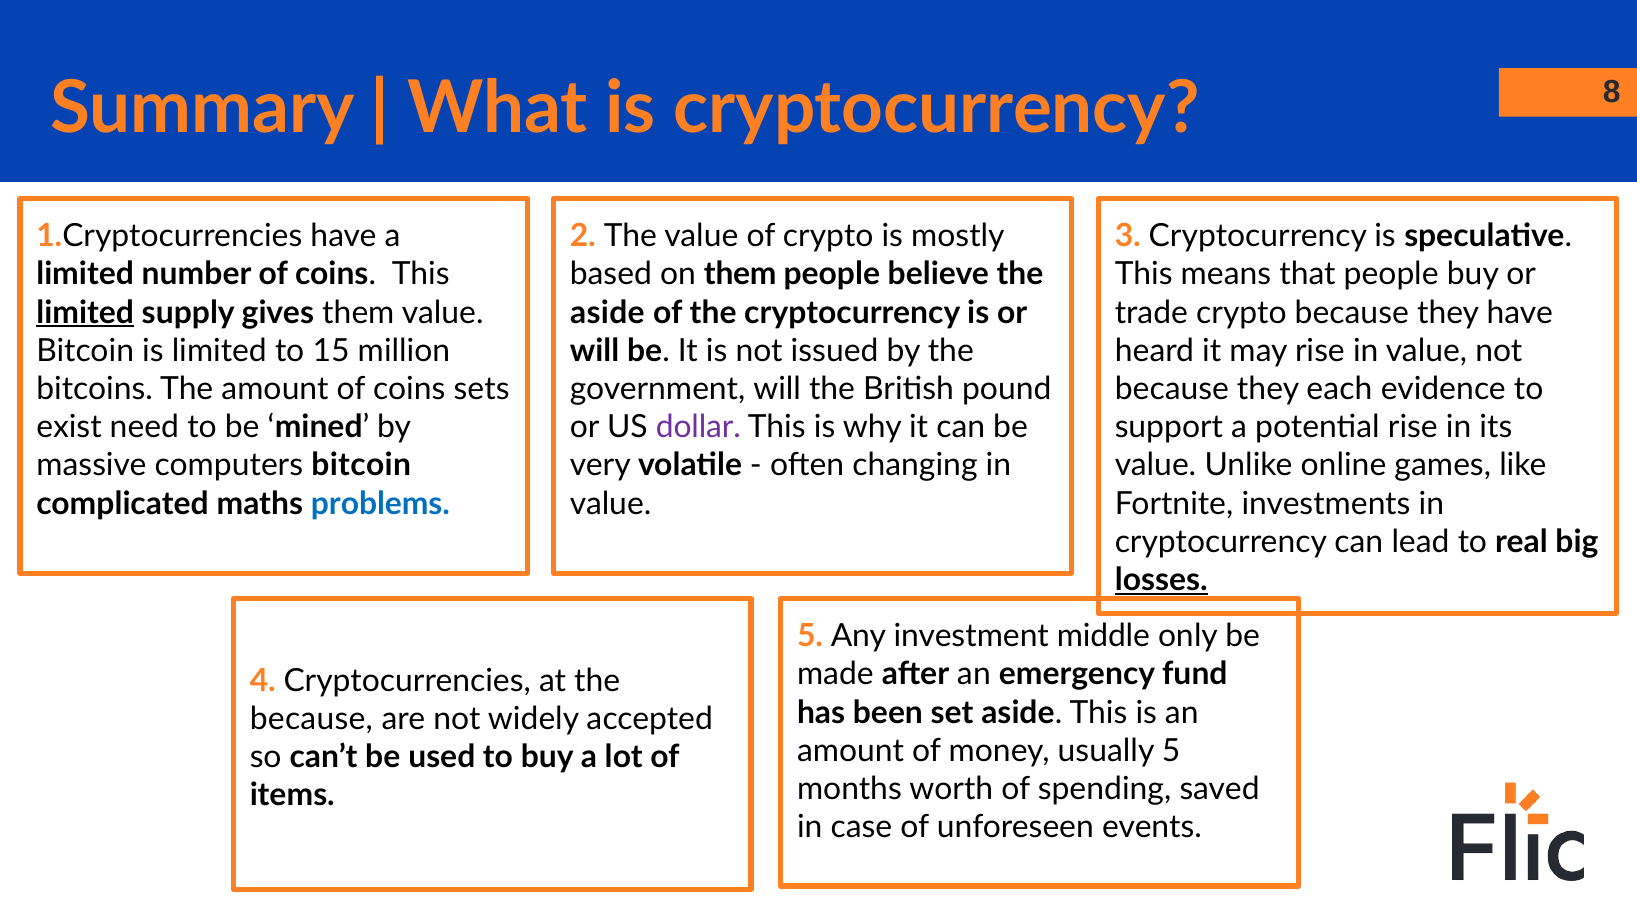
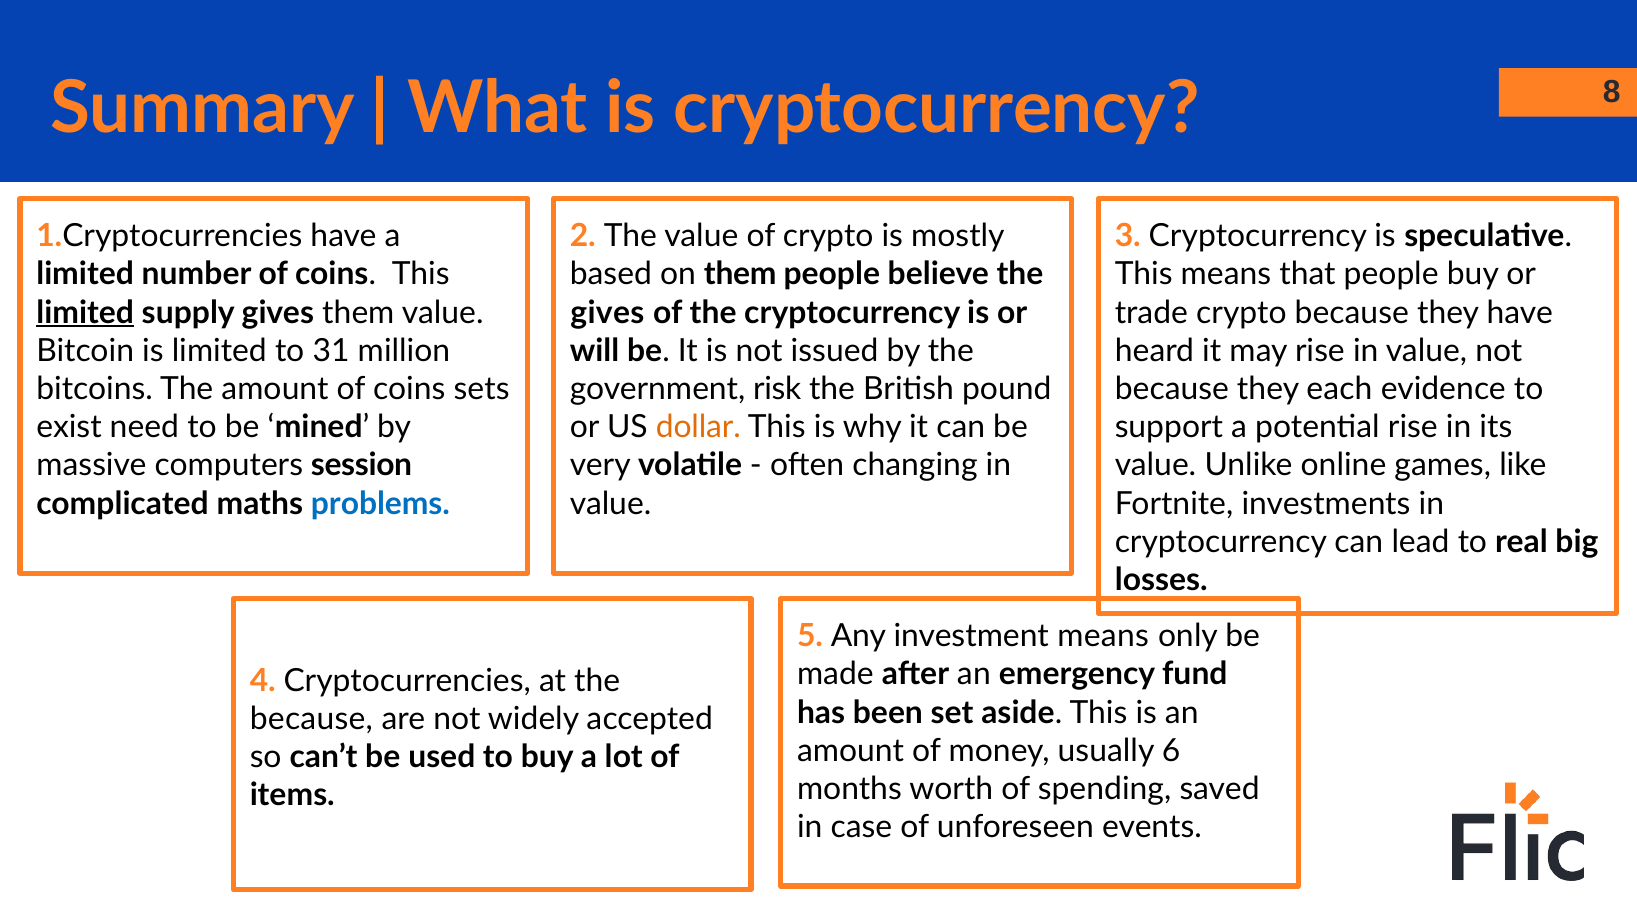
aside at (607, 313): aside -> gives
15: 15 -> 31
government will: will -> risk
dollar colour: purple -> orange
computers bitcoin: bitcoin -> session
losses underline: present -> none
investment middle: middle -> means
usually 5: 5 -> 6
